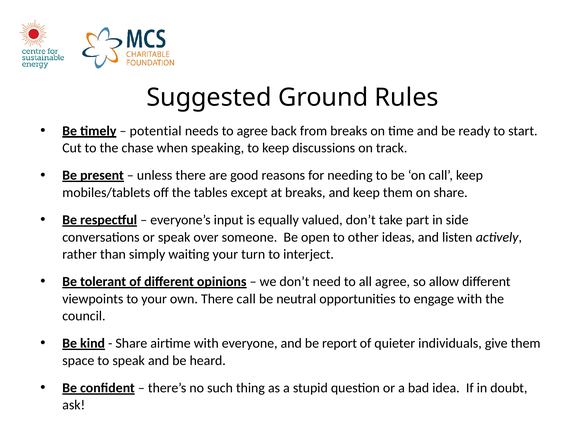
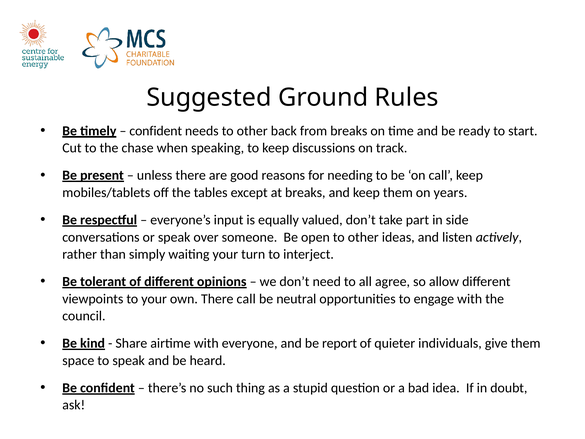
potential at (156, 131): potential -> confident
needs to agree: agree -> other
on share: share -> years
